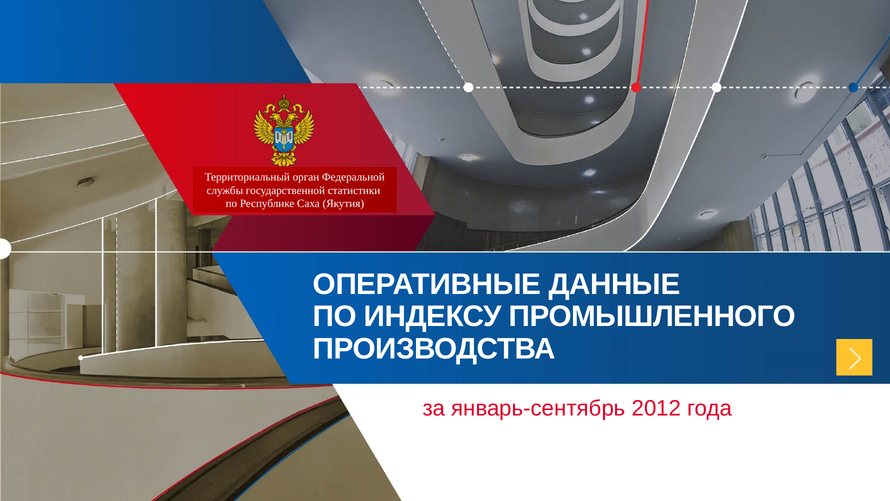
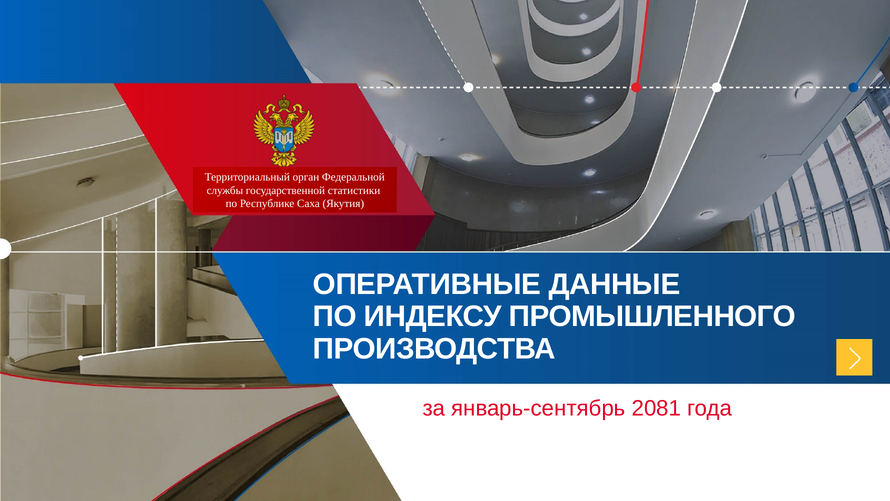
2012: 2012 -> 2081
